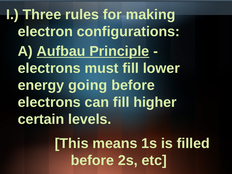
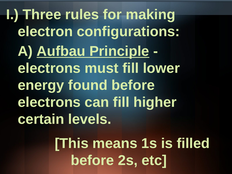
going: going -> found
